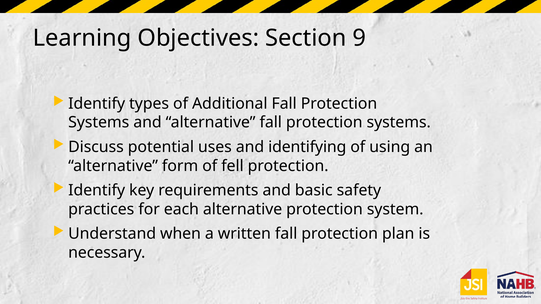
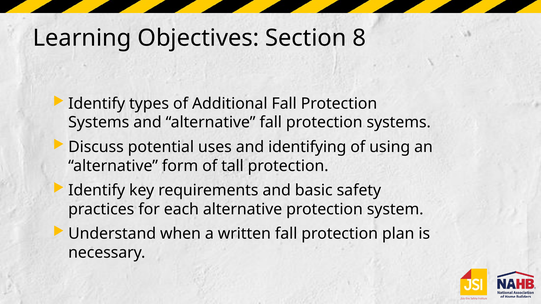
9: 9 -> 8
fell: fell -> tall
